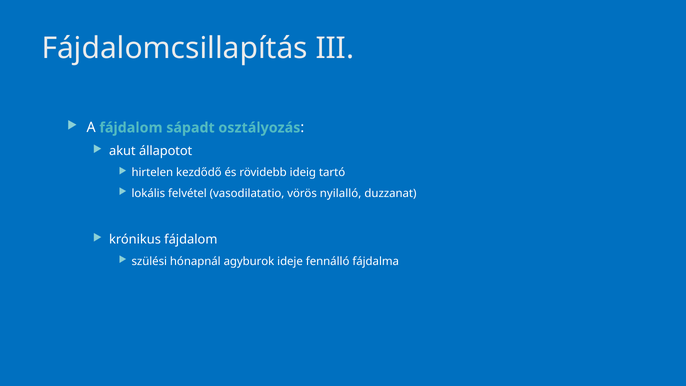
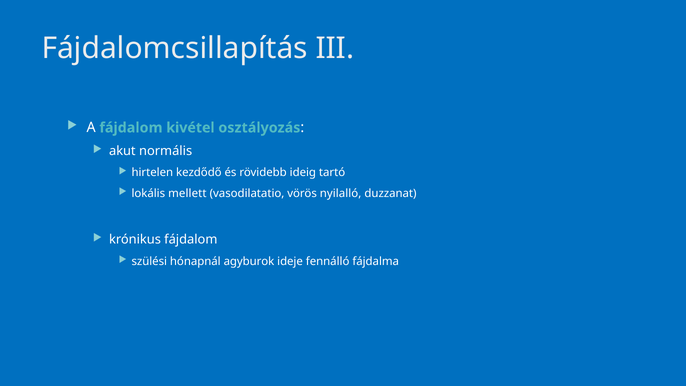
sápadt: sápadt -> kivétel
állapotot: állapotot -> normális
felvétel: felvétel -> mellett
